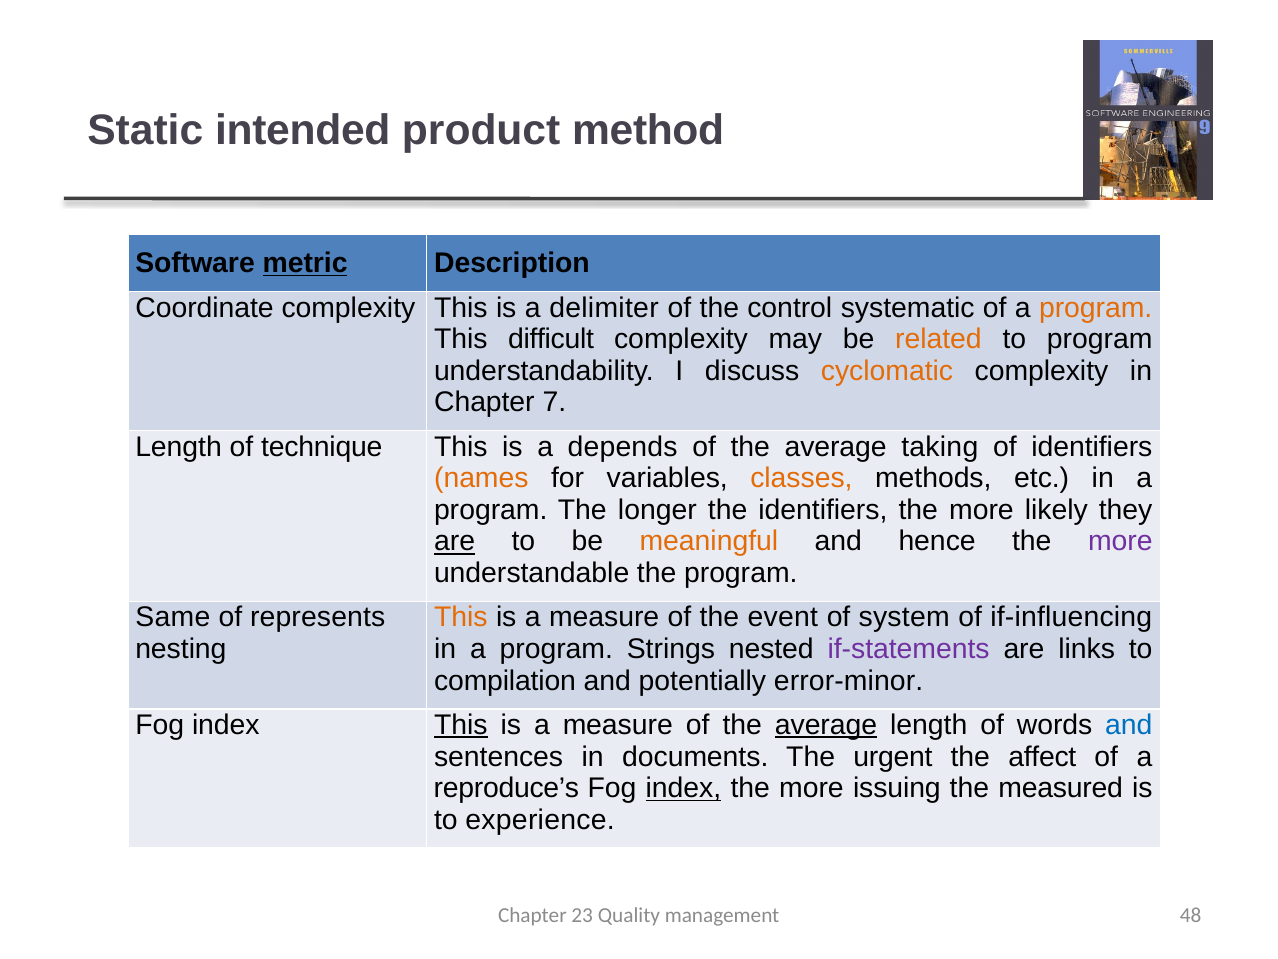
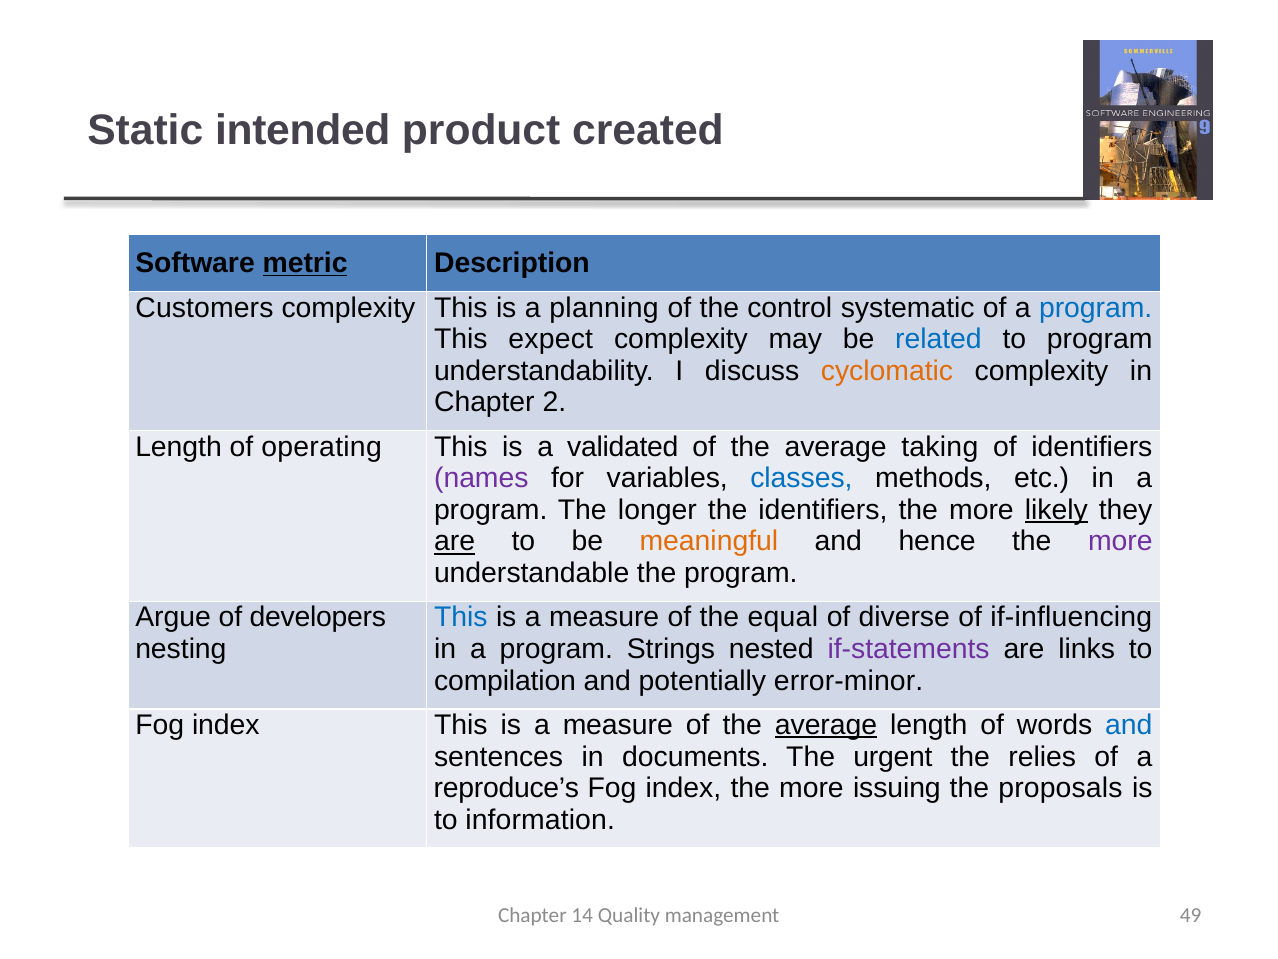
method: method -> created
Coordinate: Coordinate -> Customers
delimiter: delimiter -> planning
program at (1096, 308) colour: orange -> blue
difficult: difficult -> expect
related colour: orange -> blue
7: 7 -> 2
technique: technique -> operating
depends: depends -> validated
names colour: orange -> purple
classes colour: orange -> blue
likely underline: none -> present
Same: Same -> Argue
represents: represents -> developers
This at (461, 617) colour: orange -> blue
event: event -> equal
system: system -> diverse
This at (461, 725) underline: present -> none
affect: affect -> relies
index at (683, 788) underline: present -> none
measured: measured -> proposals
experience: experience -> information
23: 23 -> 14
48: 48 -> 49
